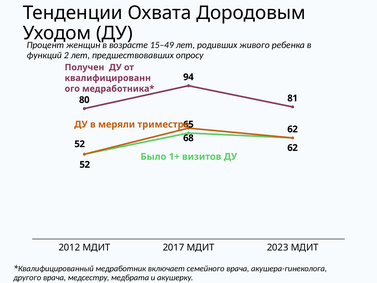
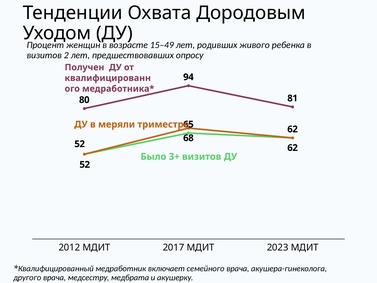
функций at (44, 55): функций -> визитов
1+: 1+ -> 3+
